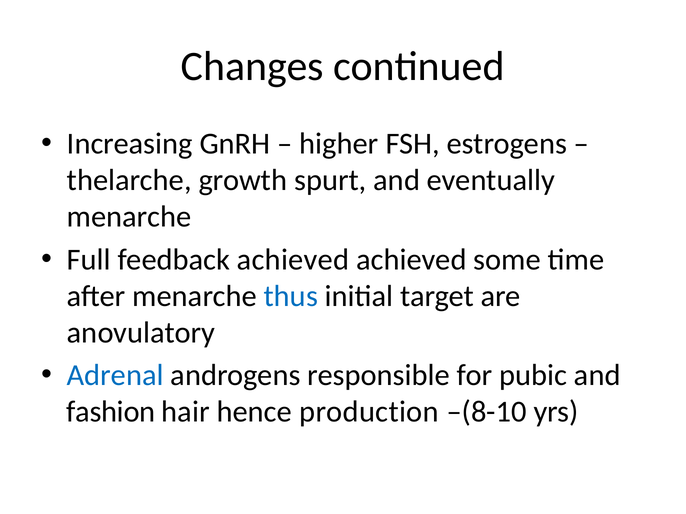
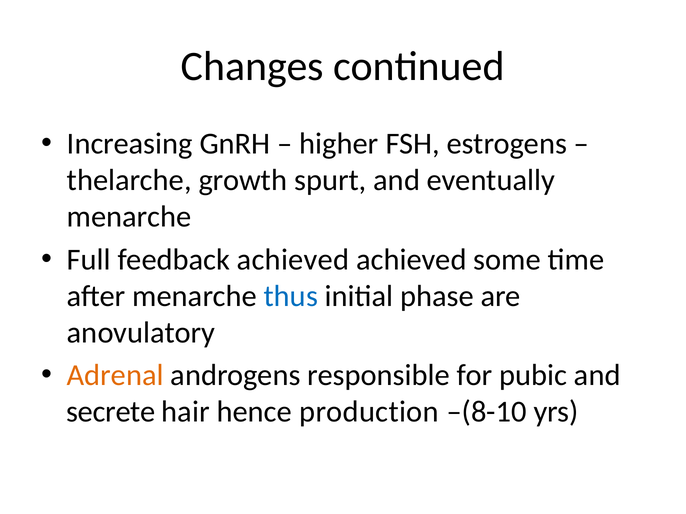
target: target -> phase
Adrenal colour: blue -> orange
fashion: fashion -> secrete
